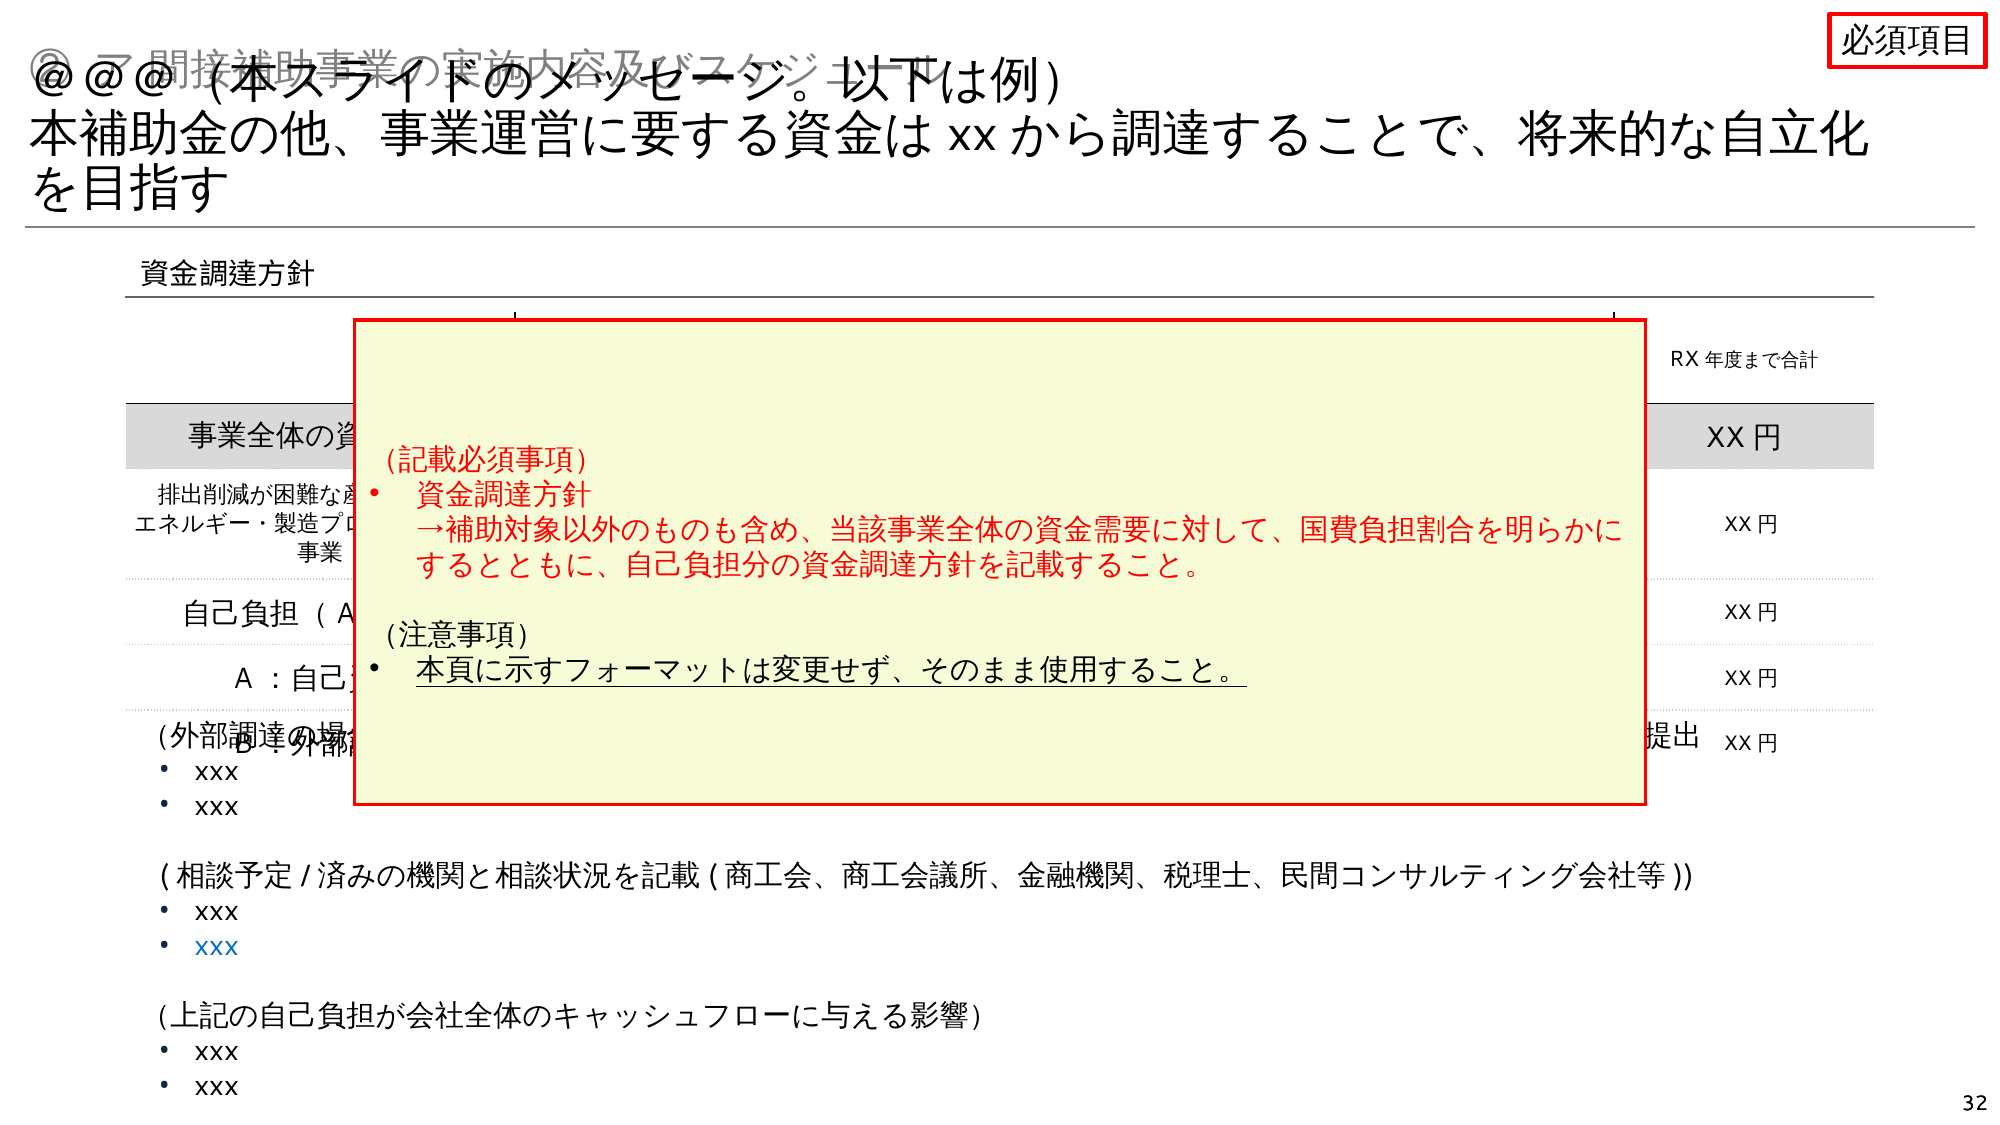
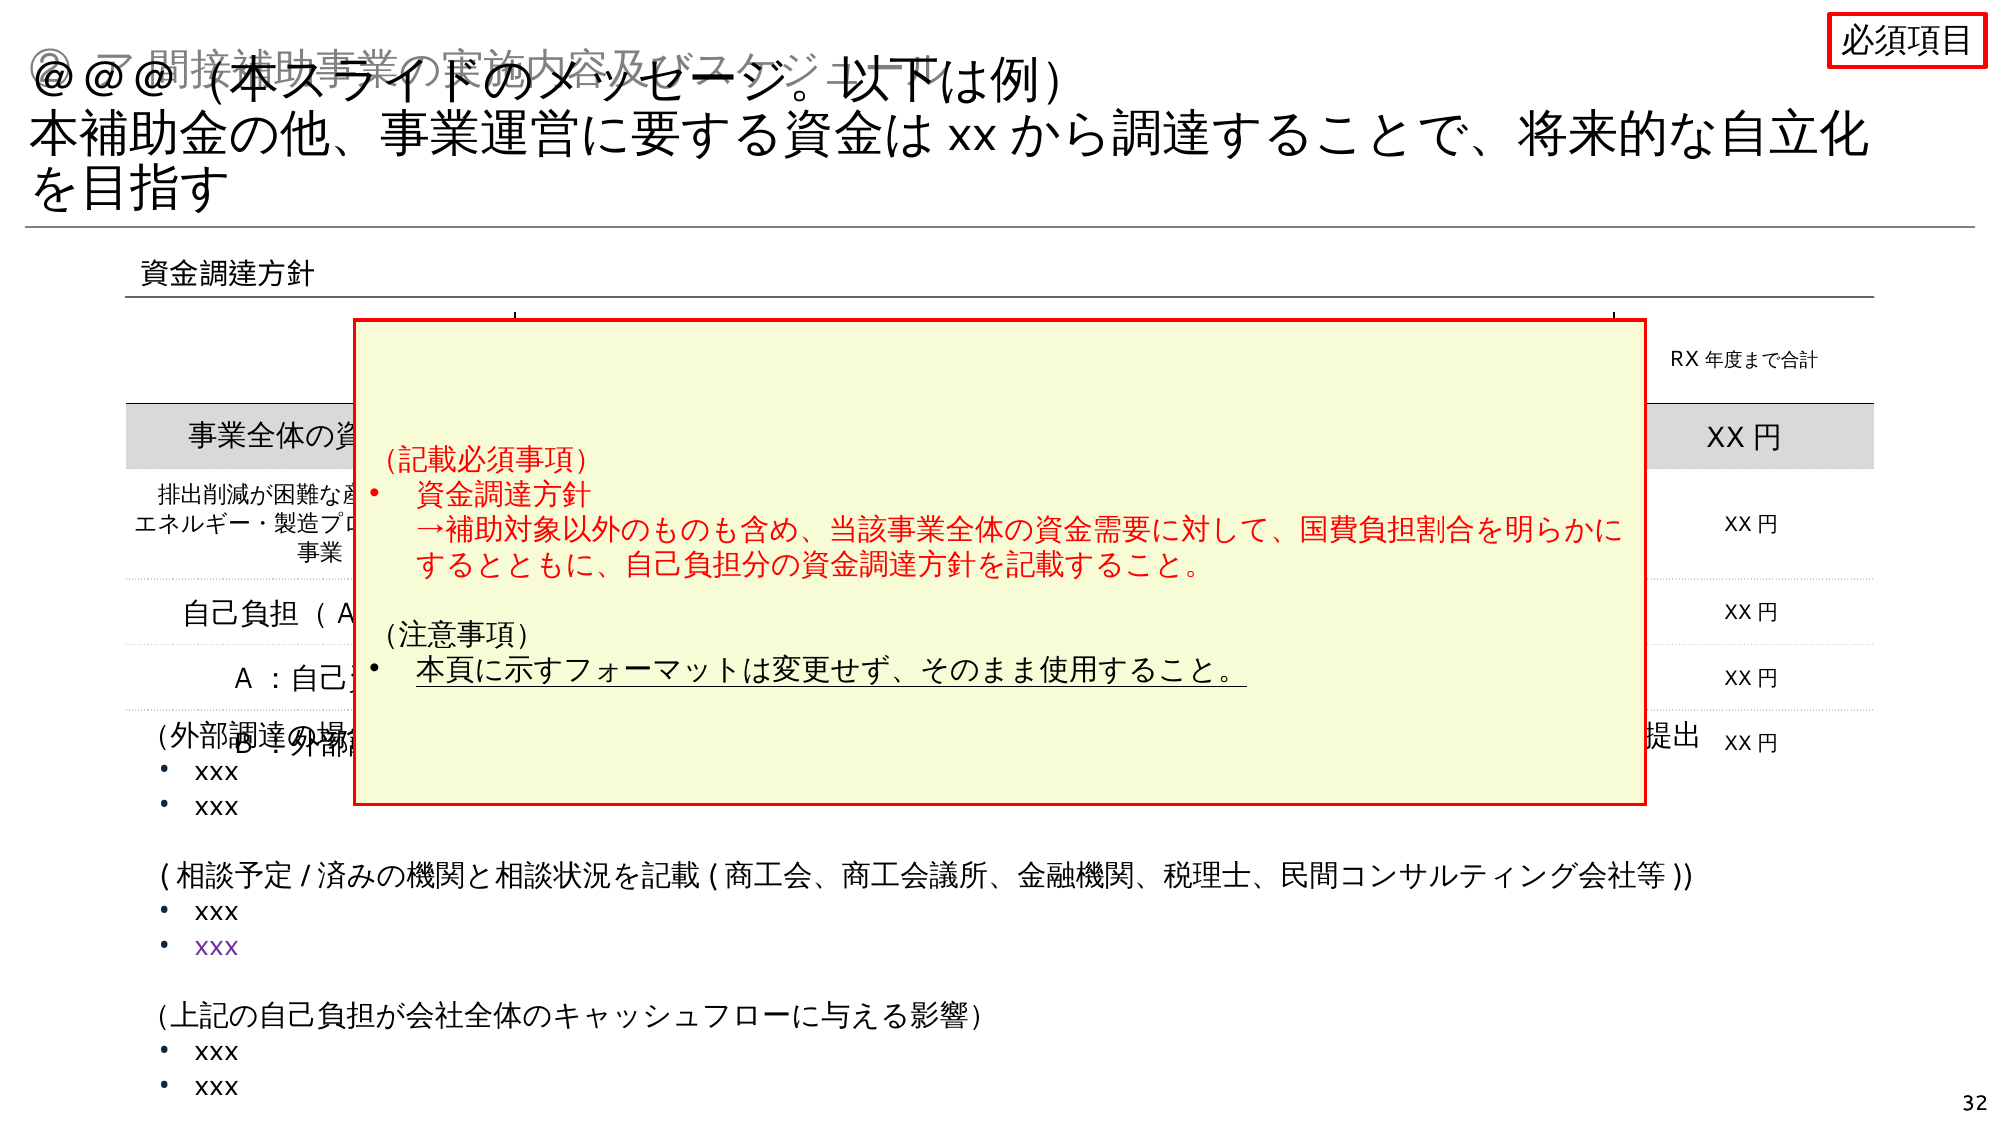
xxx at (217, 946) colour: blue -> purple
